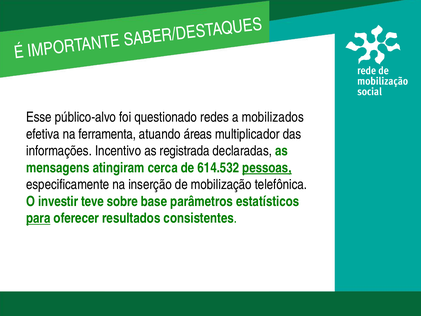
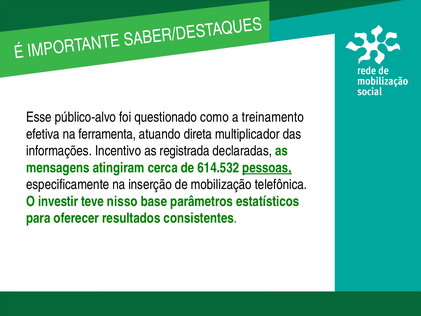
redes: redes -> como
mobilizados: mobilizados -> treinamento
áreas: áreas -> direta
sobre: sobre -> nisso
para underline: present -> none
